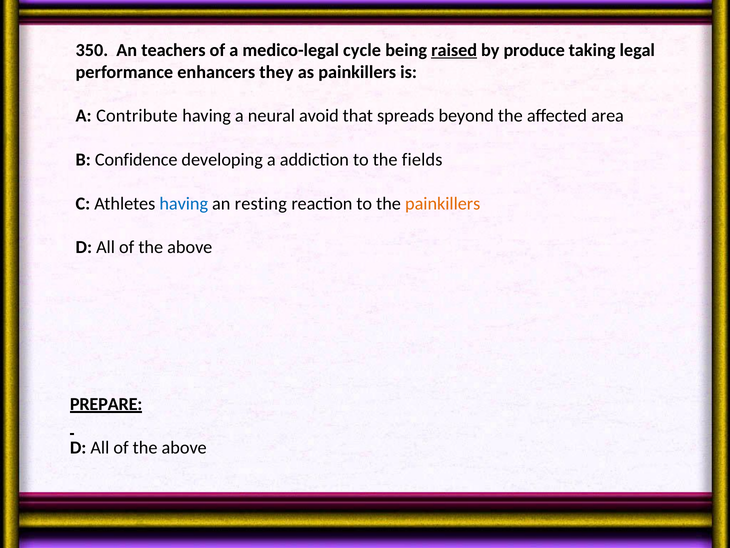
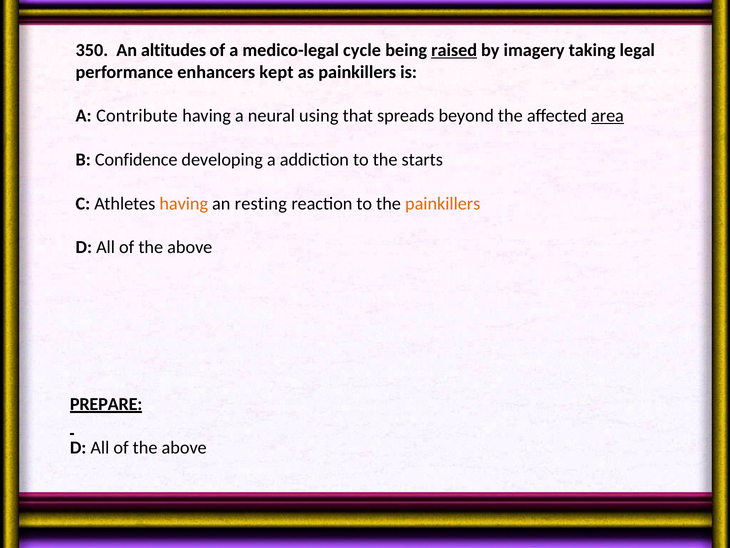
teachers: teachers -> altitudes
produce: produce -> imagery
they: they -> kept
avoid: avoid -> using
area underline: none -> present
fields: fields -> starts
having at (184, 203) colour: blue -> orange
